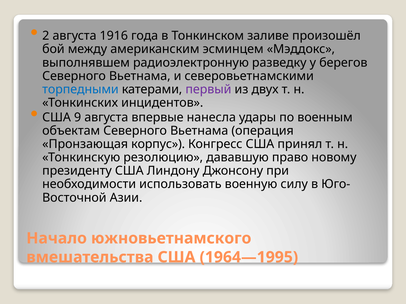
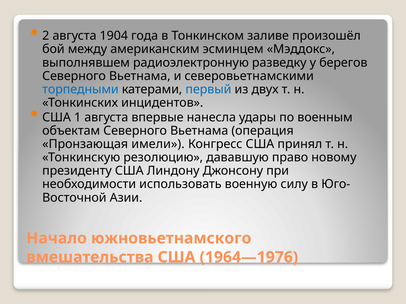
1916: 1916 -> 1904
первый colour: purple -> blue
9: 9 -> 1
корпус: корпус -> имели
1964—1995: 1964—1995 -> 1964—1976
